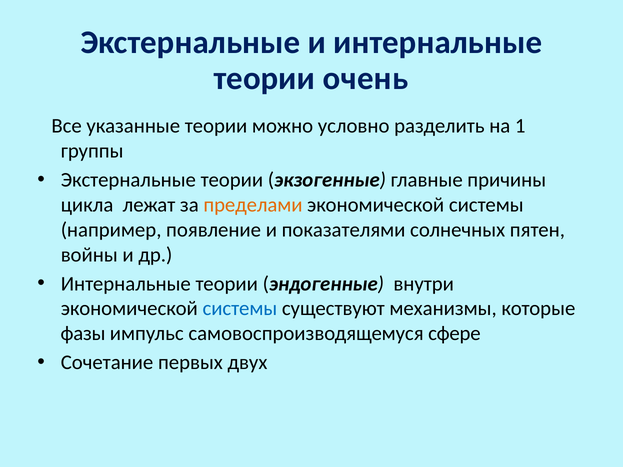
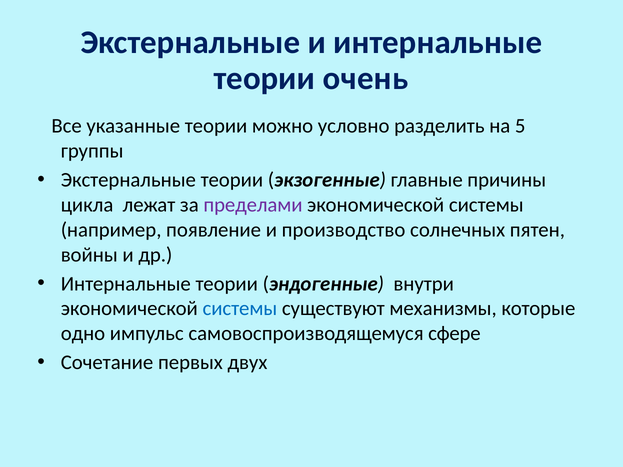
1: 1 -> 5
пределами colour: orange -> purple
показателями: показателями -> производство
фазы: фазы -> одно
